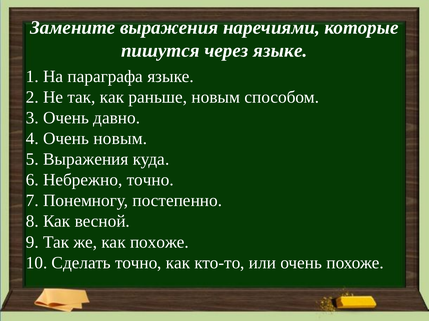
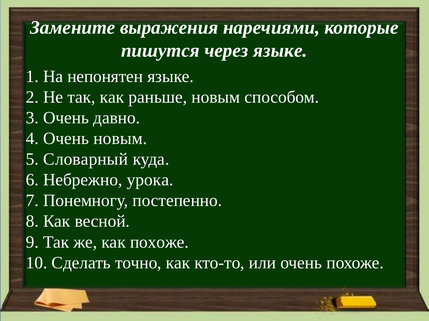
параграфа: параграфа -> непонятен
5 Выражения: Выражения -> Словарный
Небрежно точно: точно -> урока
